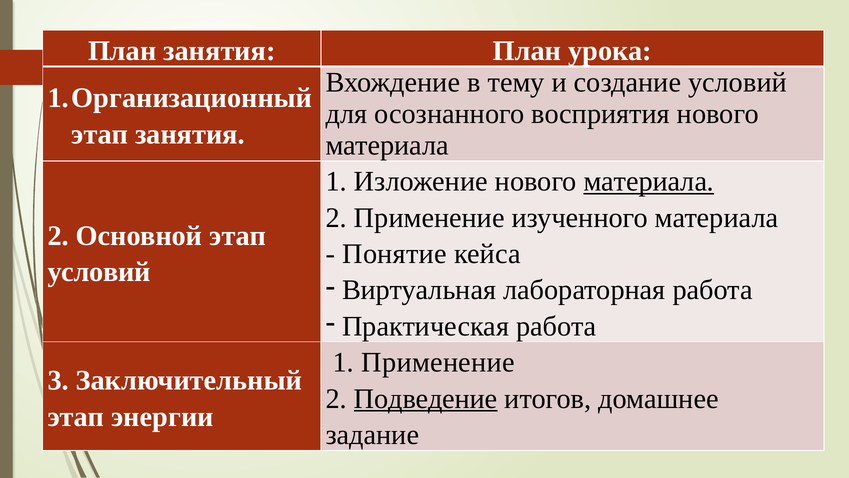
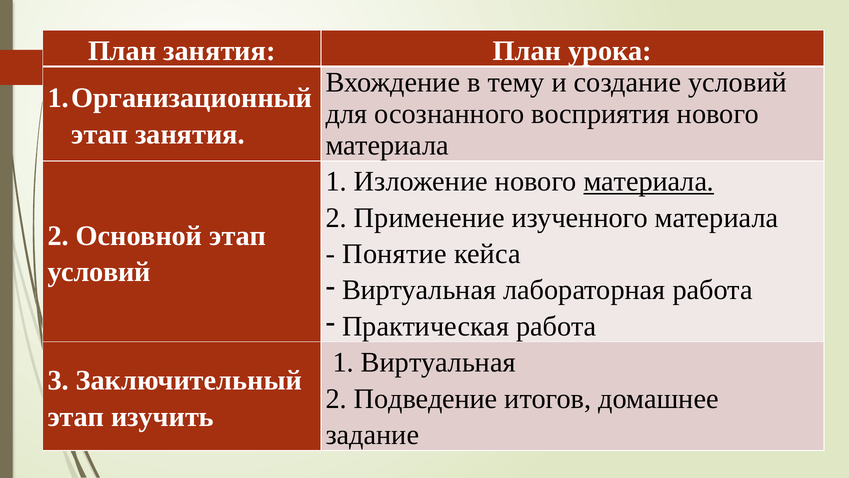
1 Применение: Применение -> Виртуальная
Подведение underline: present -> none
энергии: энергии -> изучить
